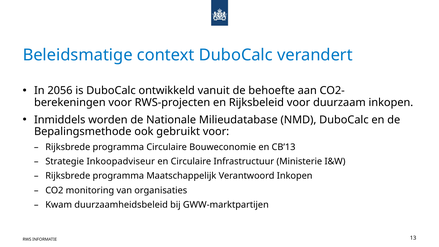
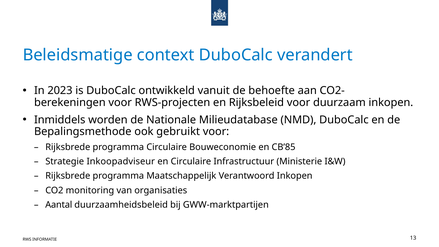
2056: 2056 -> 2023
CB’13: CB’13 -> CB’85
Kwam: Kwam -> Aantal
